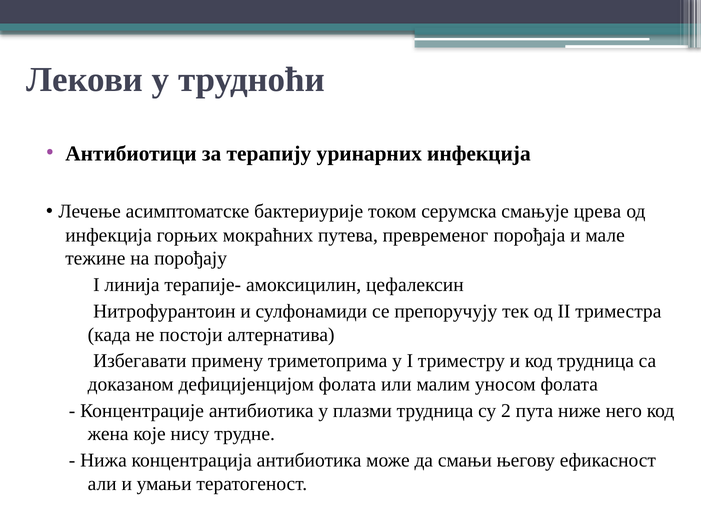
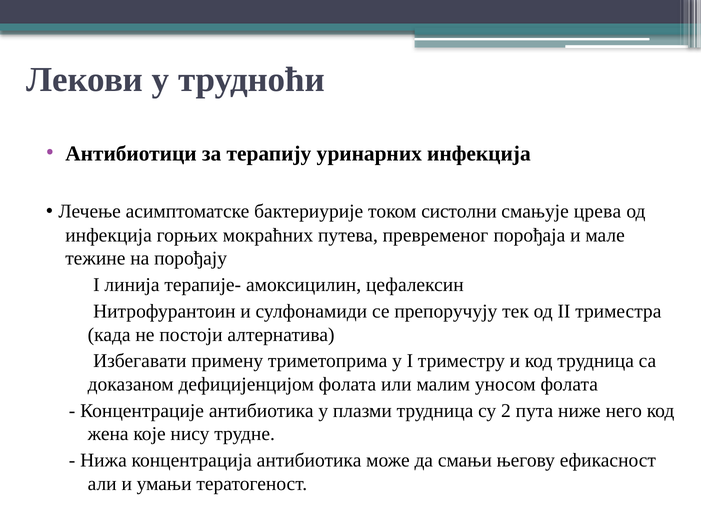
серумска: серумска -> систолни
